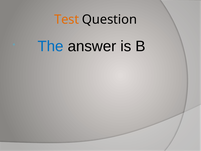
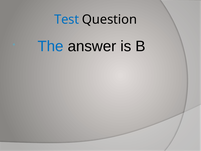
Test colour: orange -> blue
